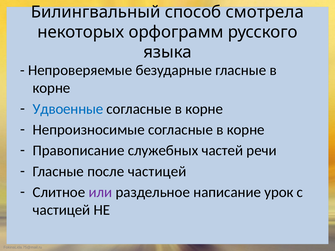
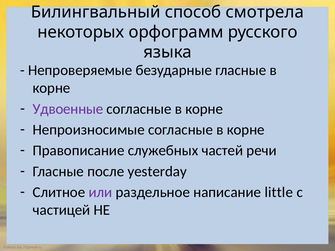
Удвоенные colour: blue -> purple
после частицей: частицей -> yesterday
урок: урок -> little
